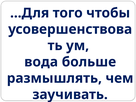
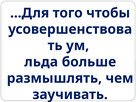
вода: вода -> льда
